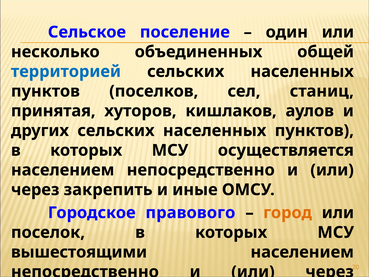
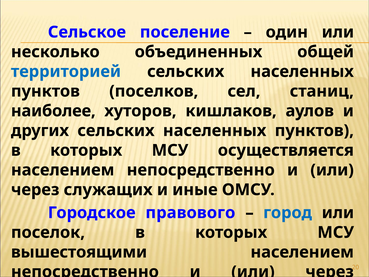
принятая: принятая -> наиболее
закрепить: закрепить -> служащих
город colour: orange -> blue
